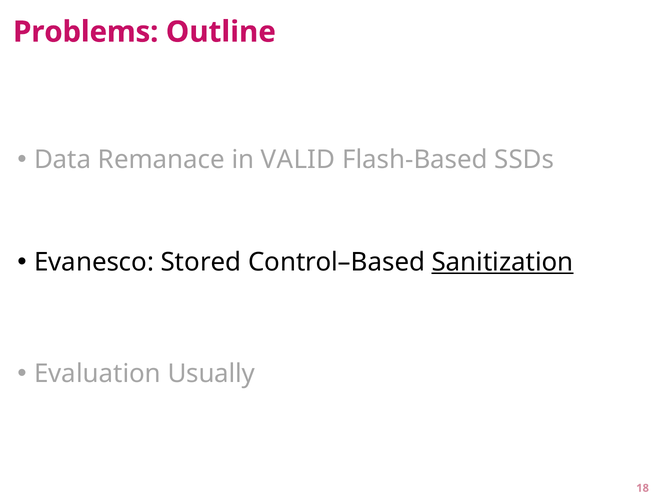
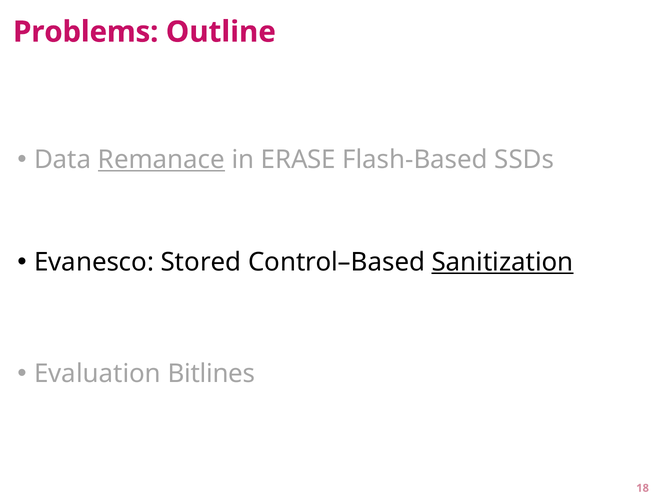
Remanace underline: none -> present
VALID: VALID -> ERASE
Usually: Usually -> Bitlines
